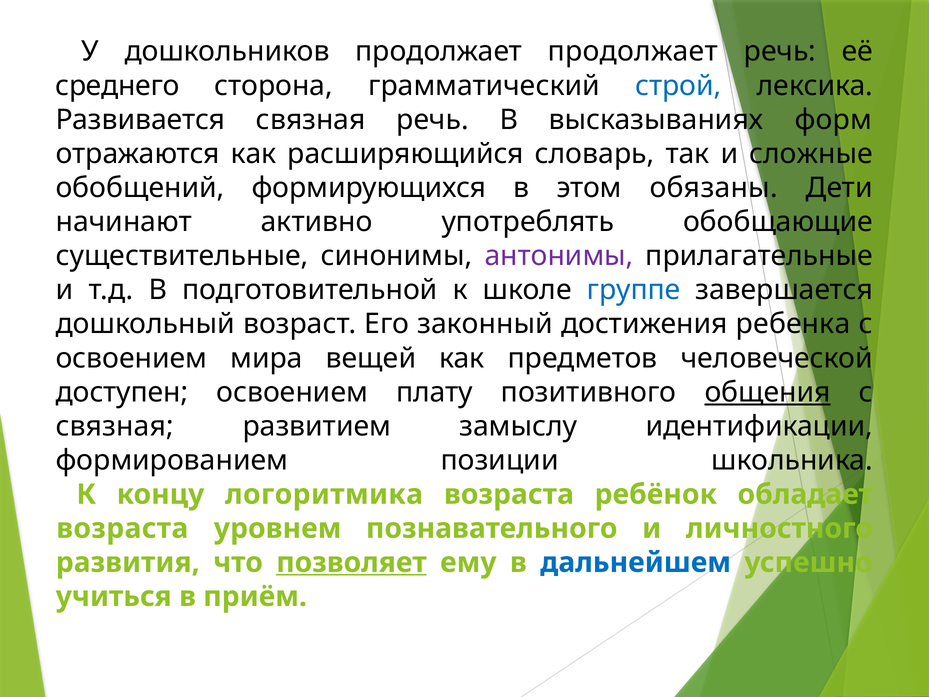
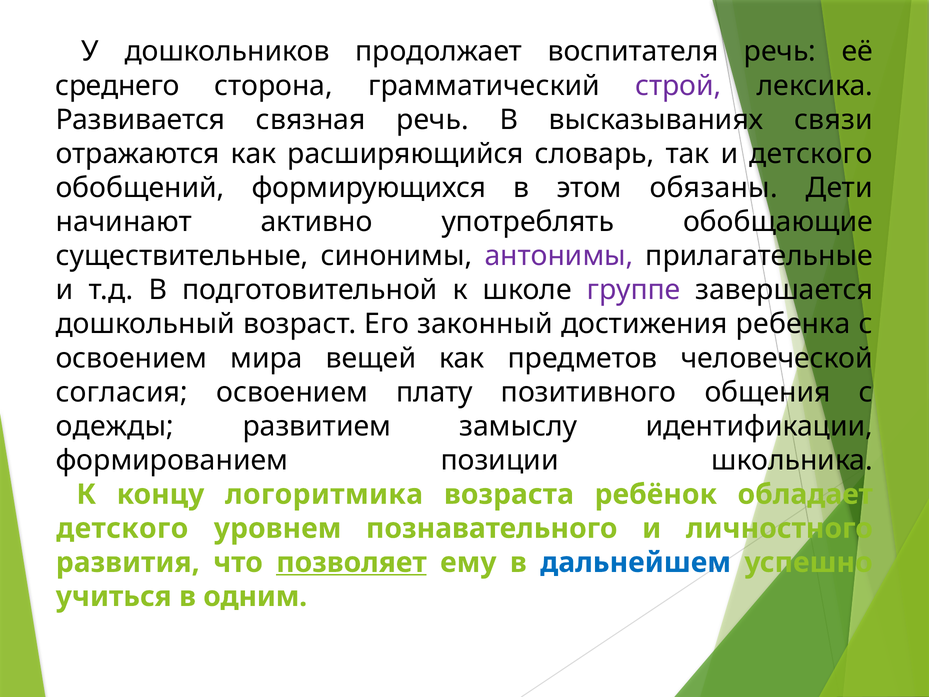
продолжает продолжает: продолжает -> воспитателя
строй colour: blue -> purple
форм: форм -> связи
и сложные: сложные -> детского
группе colour: blue -> purple
доступен: доступен -> согласия
общения underline: present -> none
связная at (115, 426): связная -> одежды
возраста at (122, 528): возраста -> детского
приём: приём -> одним
